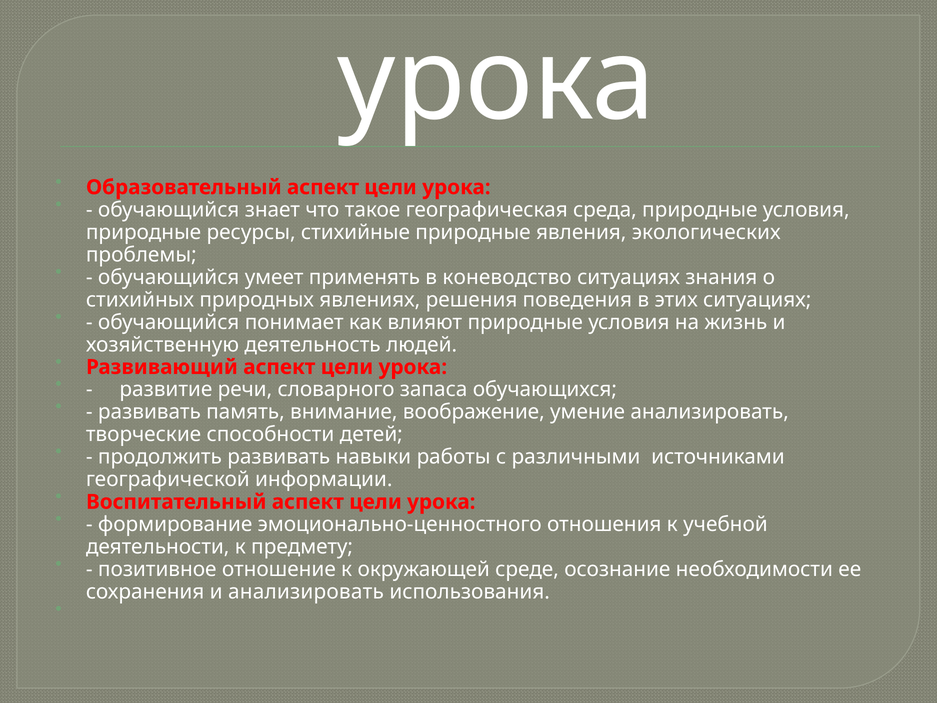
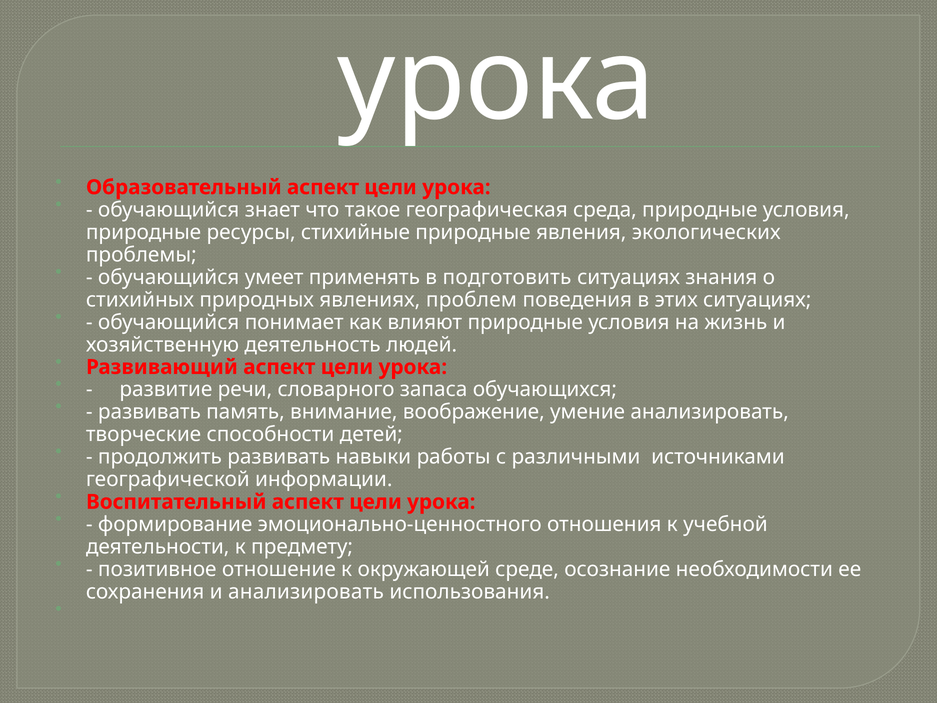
коневодство: коневодство -> подготовить
решения: решения -> проблем
